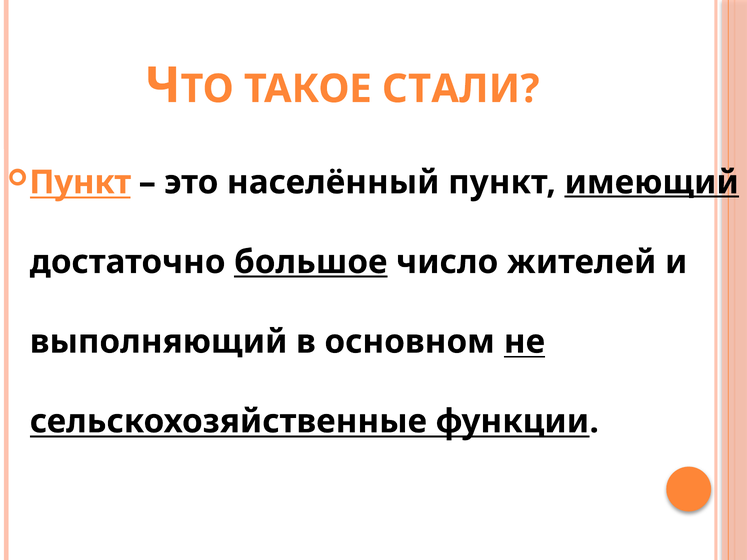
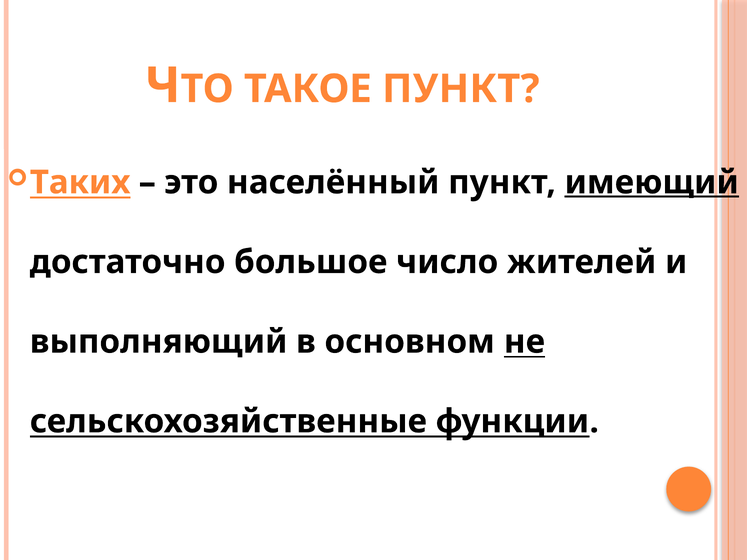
ТАКОЕ СТАЛИ: СТАЛИ -> ПУНКТ
Пункт at (80, 182): Пункт -> Таких
большое underline: present -> none
